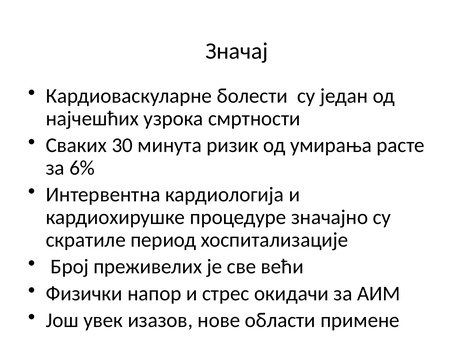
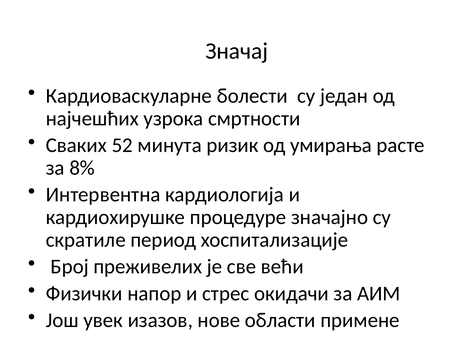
30: 30 -> 52
6%: 6% -> 8%
